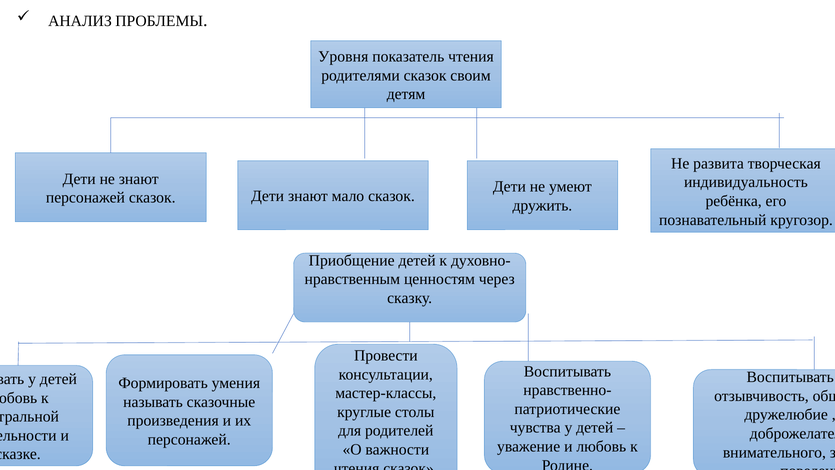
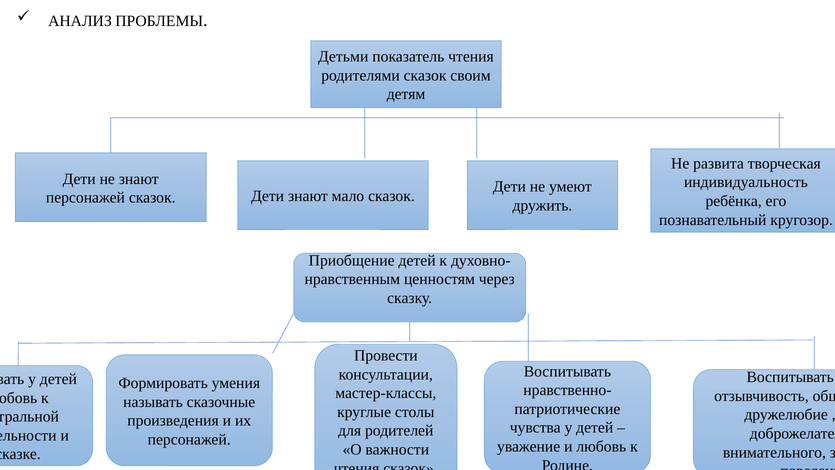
Уровня: Уровня -> Детьми
